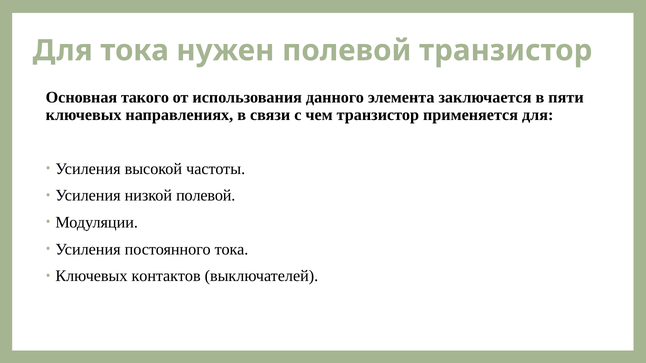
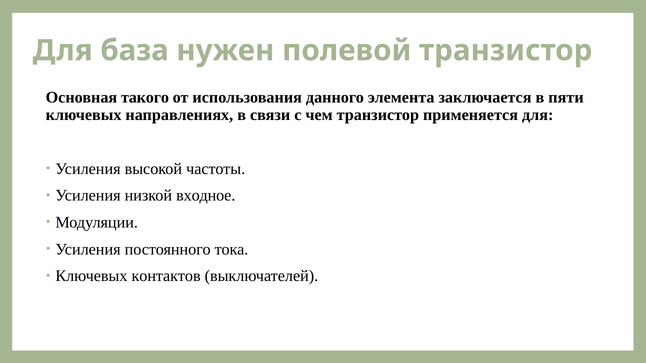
Для тока: тока -> база
низкой полевой: полевой -> входное
